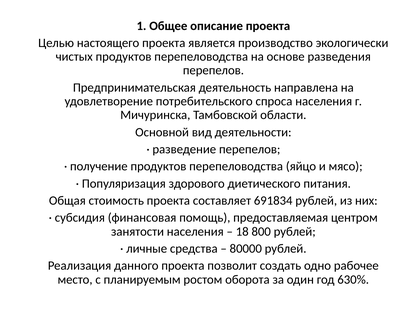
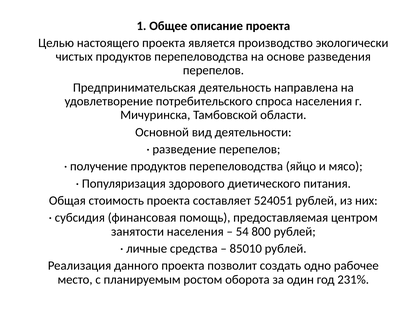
691834: 691834 -> 524051
18: 18 -> 54
80000: 80000 -> 85010
630%: 630% -> 231%
